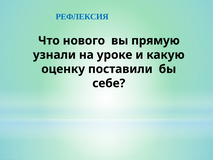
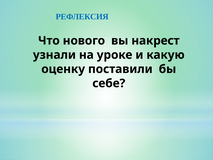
прямую: прямую -> накрест
